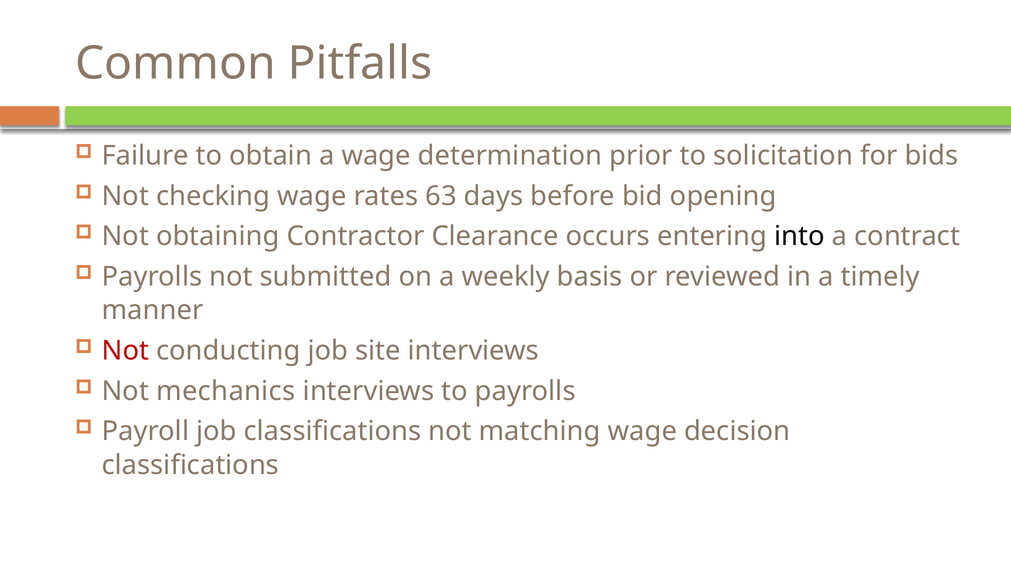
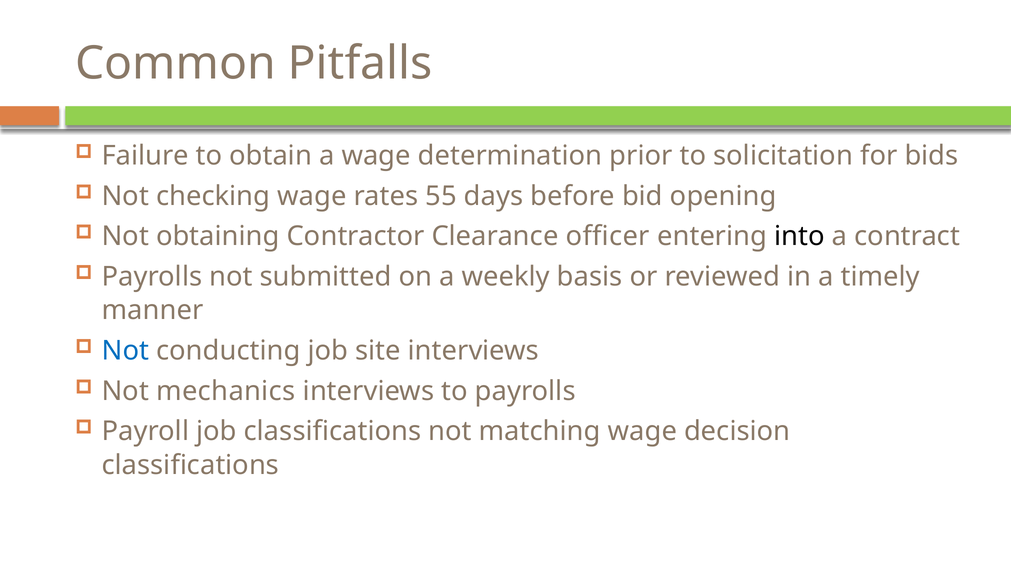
63: 63 -> 55
occurs: occurs -> officer
Not at (125, 351) colour: red -> blue
